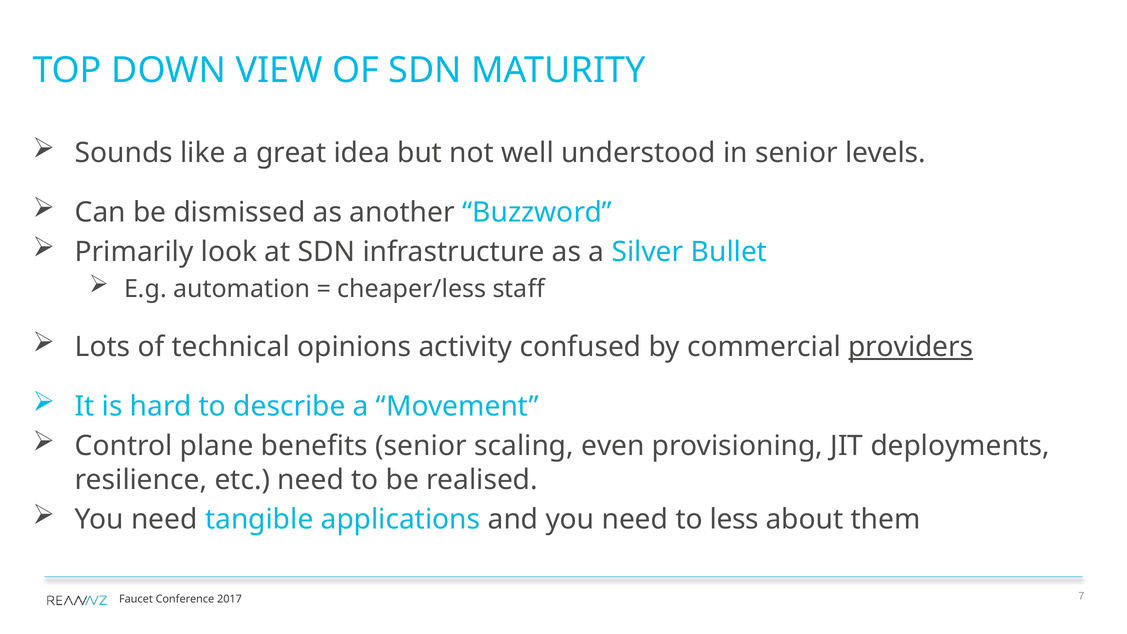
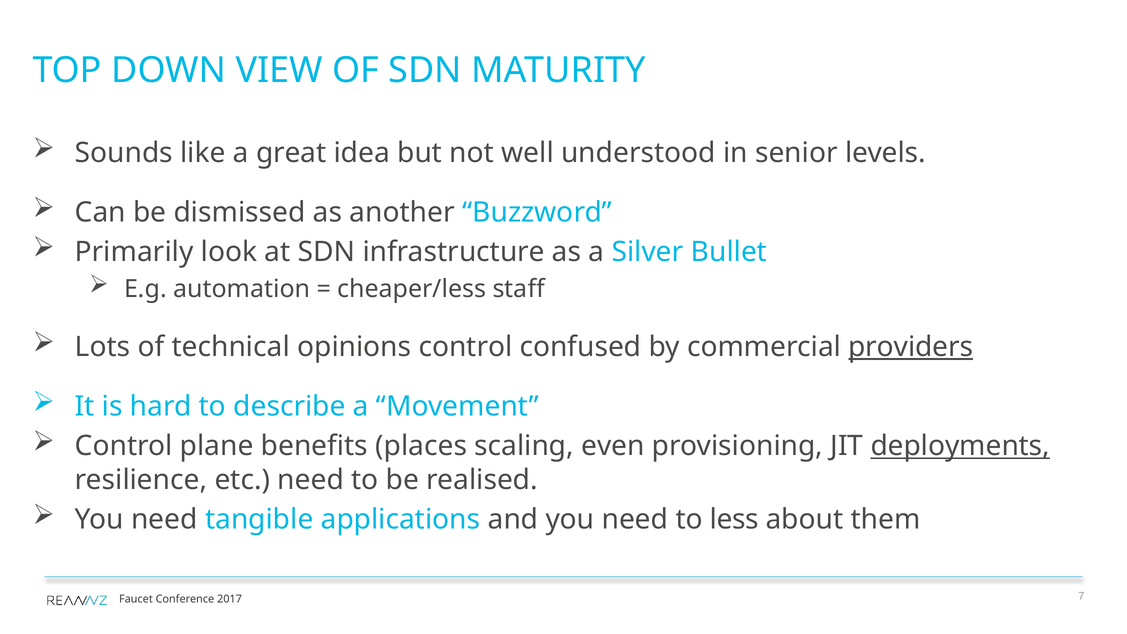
opinions activity: activity -> control
benefits senior: senior -> places
deployments underline: none -> present
